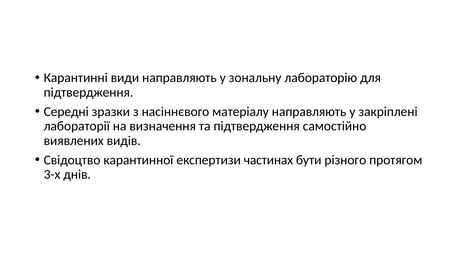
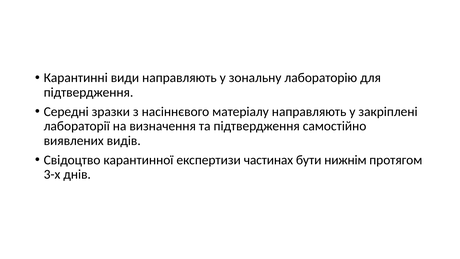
різного: різного -> нижнім
